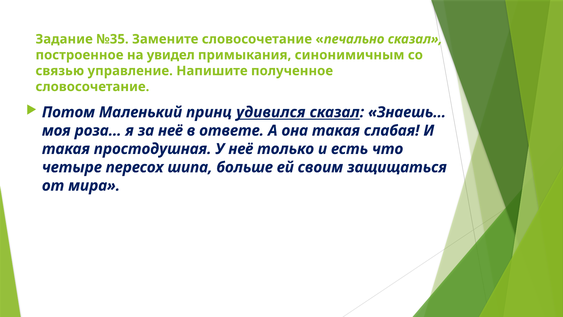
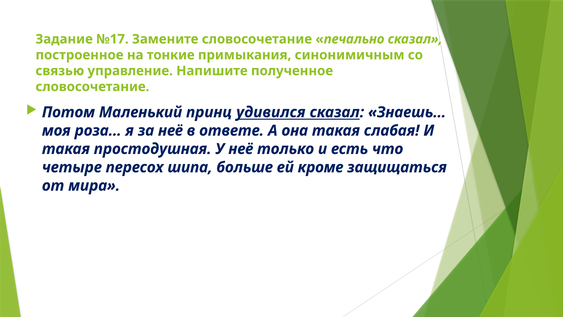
№35: №35 -> №17
увидел: увидел -> тонкие
своим: своим -> кроме
